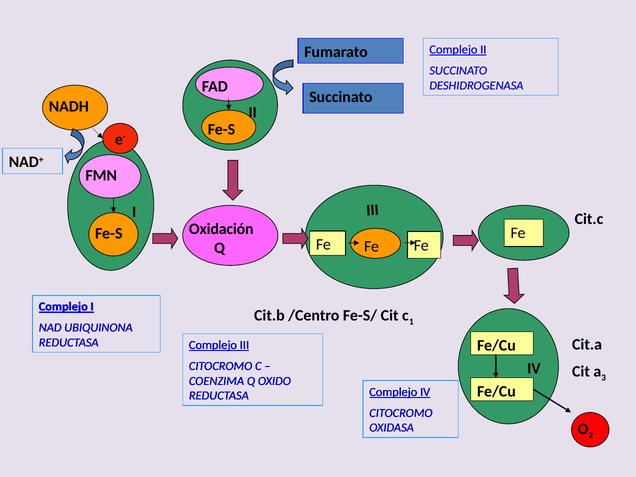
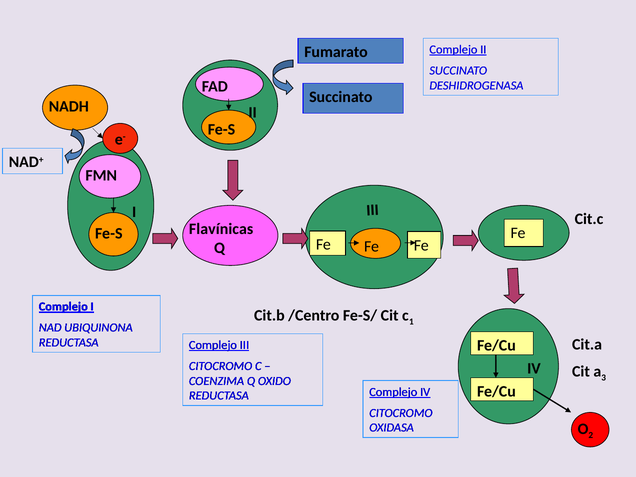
Oxidación: Oxidación -> Flavínicas
